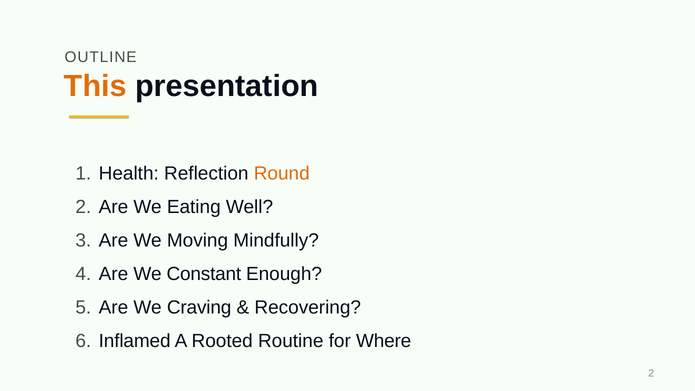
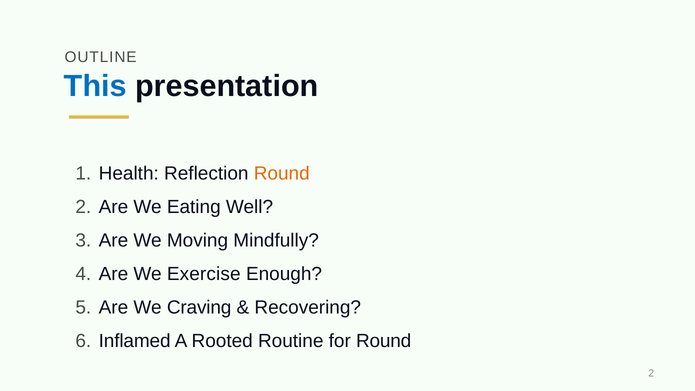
This colour: orange -> blue
Constant: Constant -> Exercise
for Where: Where -> Round
